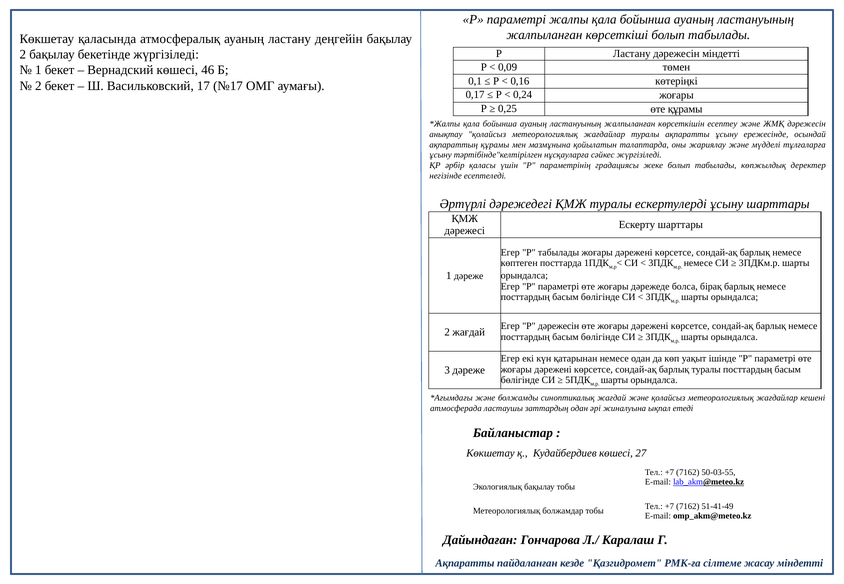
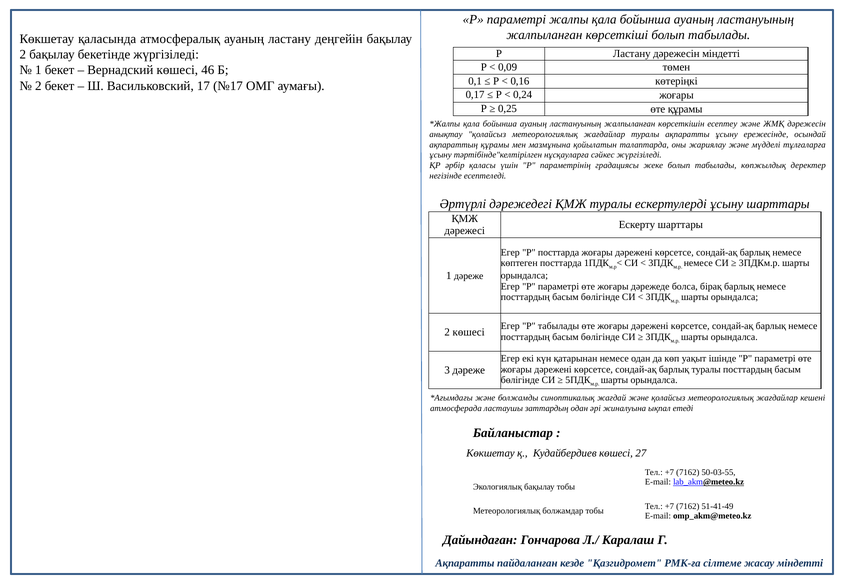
Р табылады: табылады -> посттарда
Р дәрежесін: дәрежесін -> табылады
2 жағдай: жағдай -> көшесі
